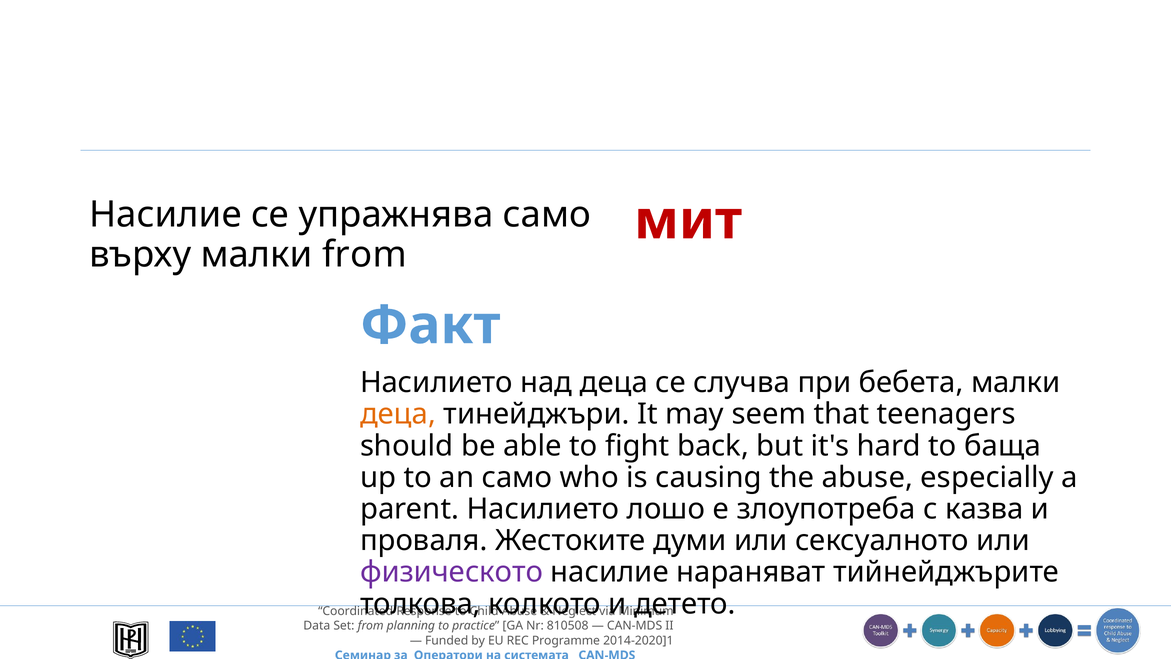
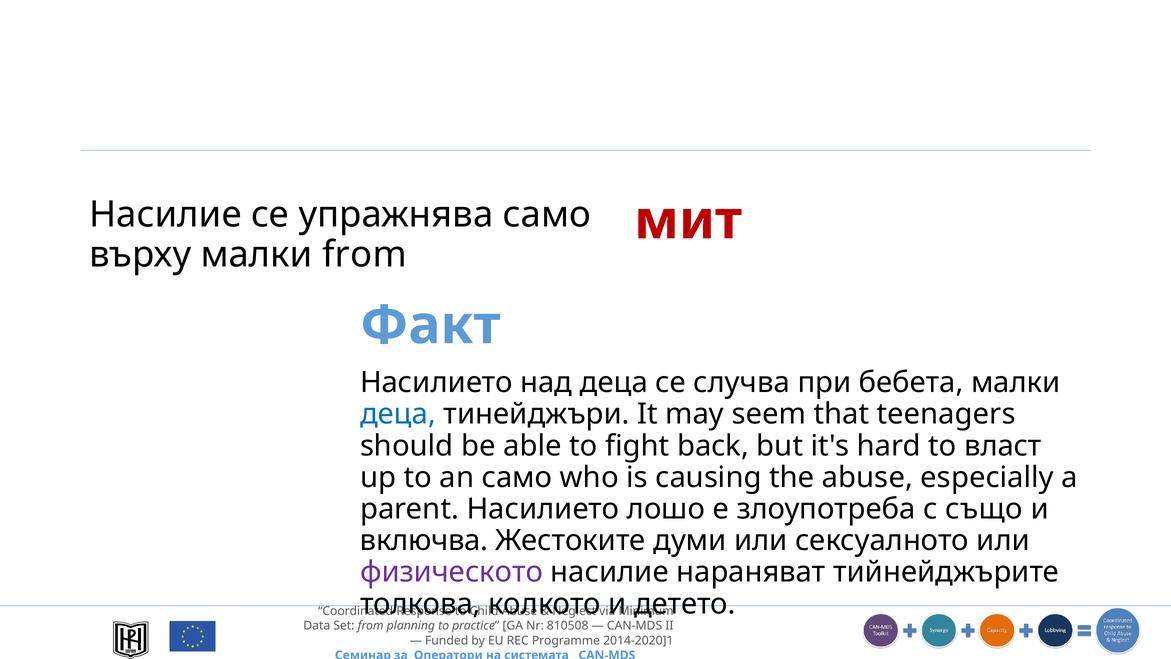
деца at (398, 414) colour: orange -> blue
баща: баща -> власт
казва: казва -> също
проваля: проваля -> включва
